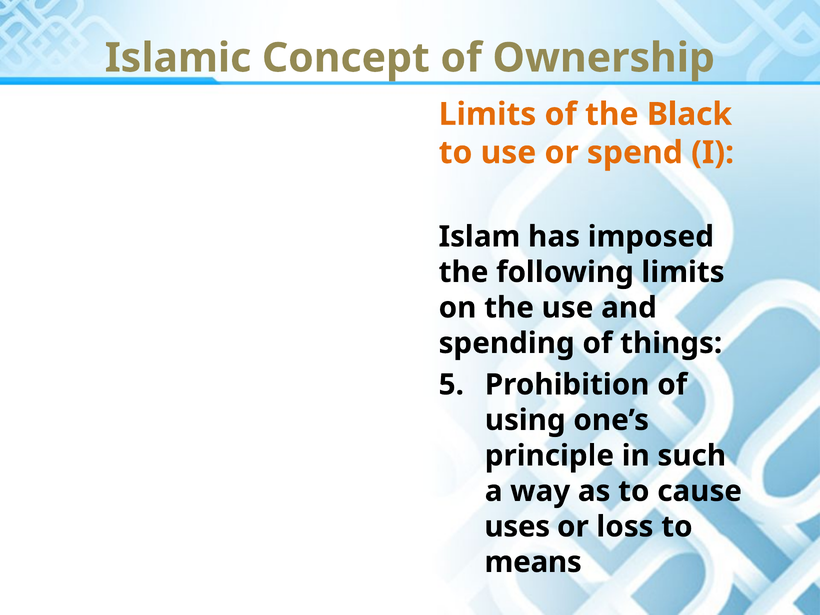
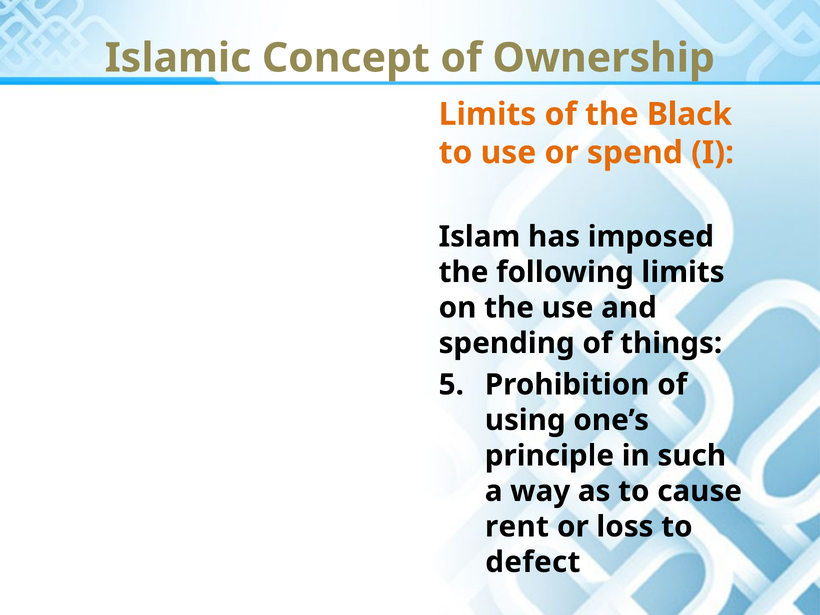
uses: uses -> rent
means: means -> defect
